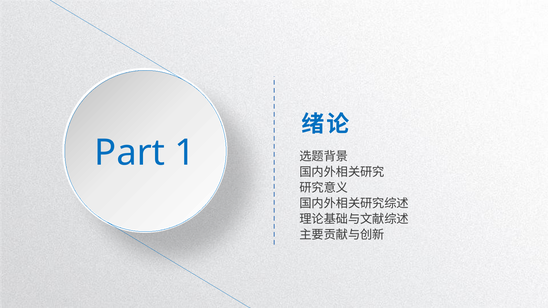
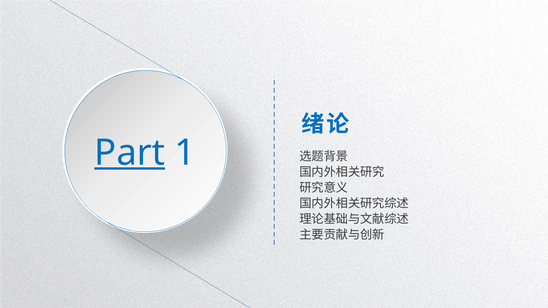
Part underline: none -> present
